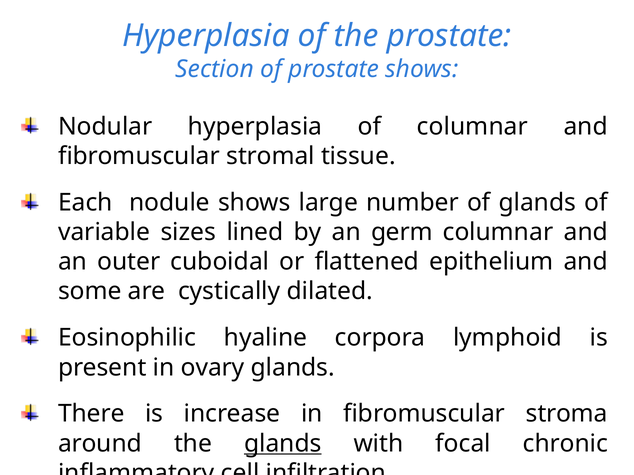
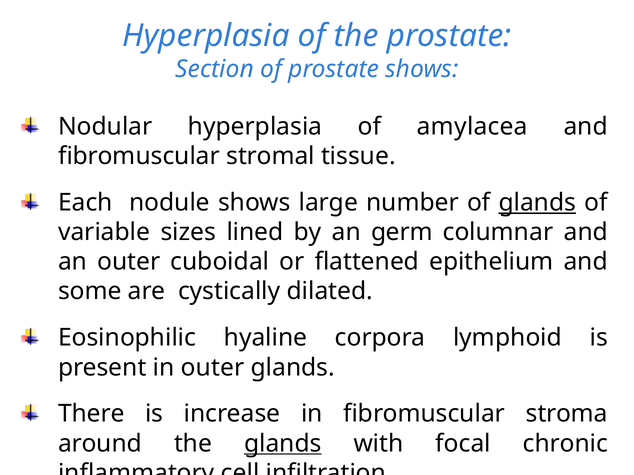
of columnar: columnar -> amylacea
glands at (537, 203) underline: none -> present
in ovary: ovary -> outer
